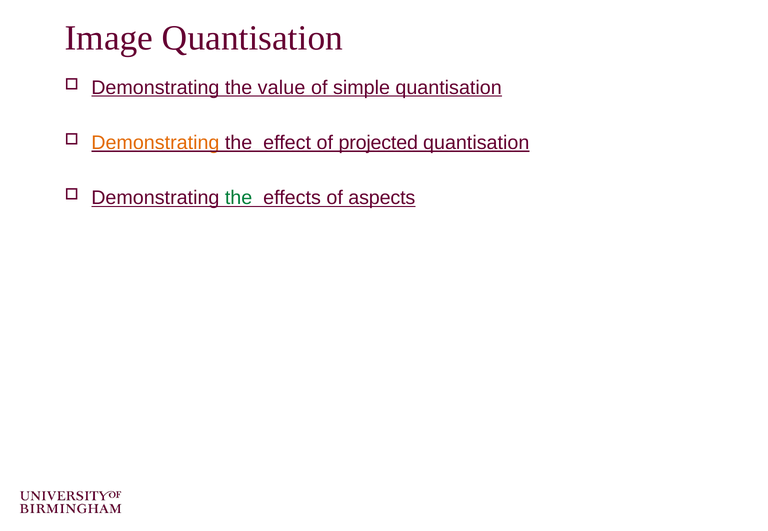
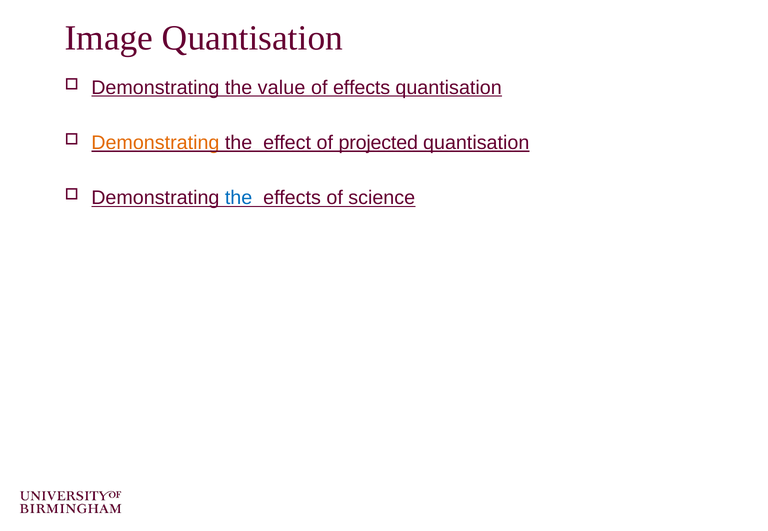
of simple: simple -> effects
the at (239, 198) colour: green -> blue
aspects: aspects -> science
